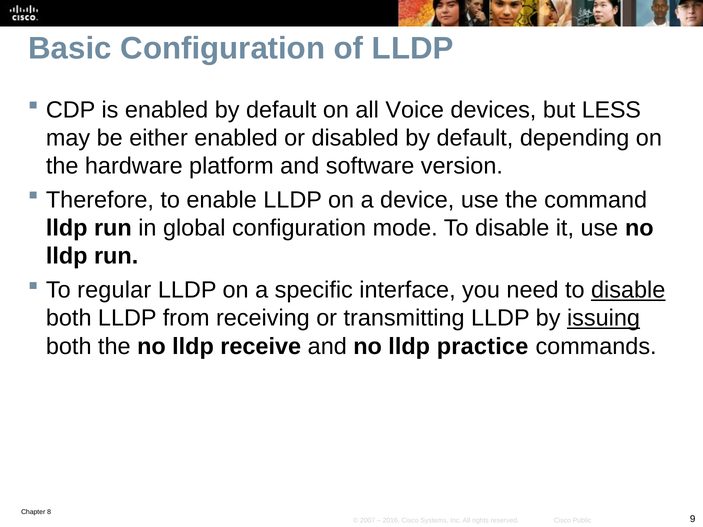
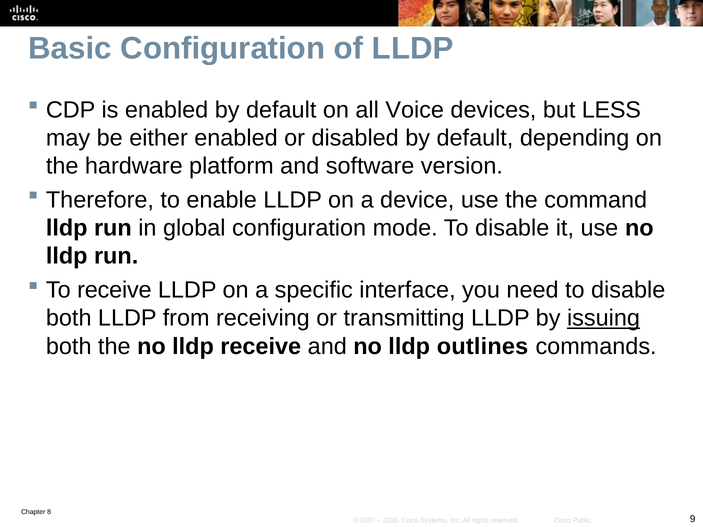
To regular: regular -> receive
disable at (628, 290) underline: present -> none
practice: practice -> outlines
